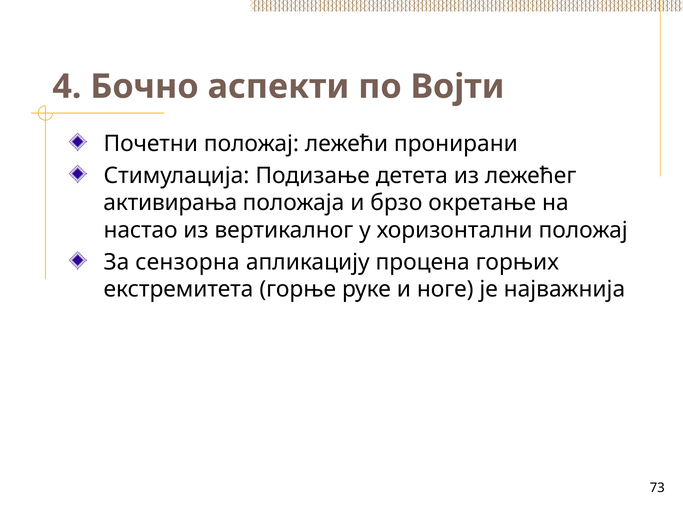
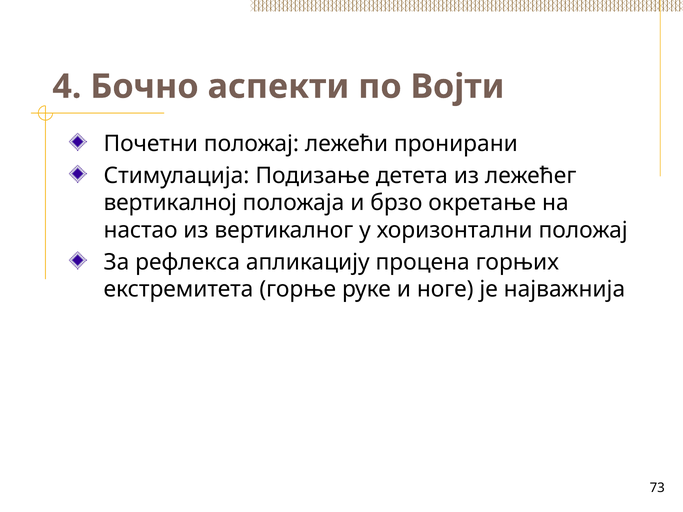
активирања: активирања -> вертикалној
сензорна: сензорна -> рефлекса
